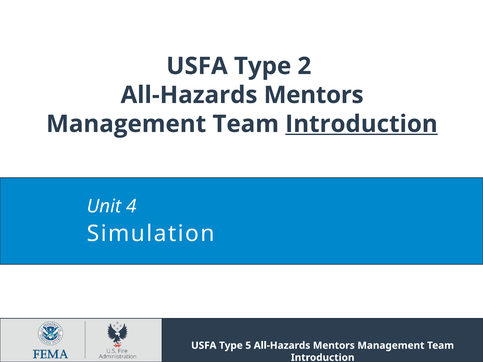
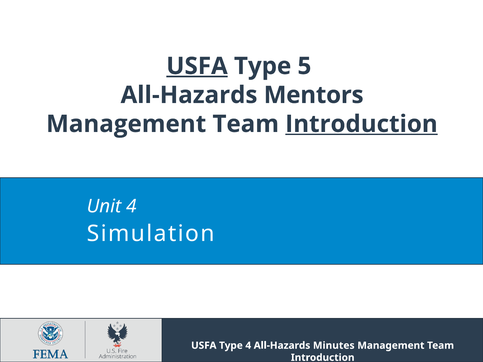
USFA at (197, 66) underline: none -> present
2: 2 -> 5
Type 5: 5 -> 4
Mentors at (334, 346): Mentors -> Minutes
